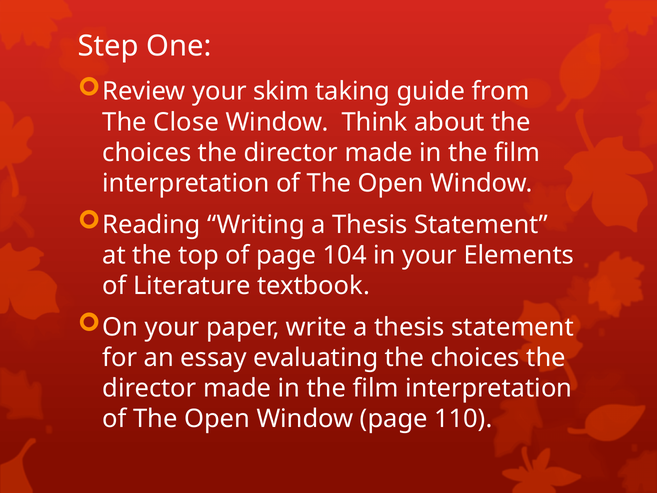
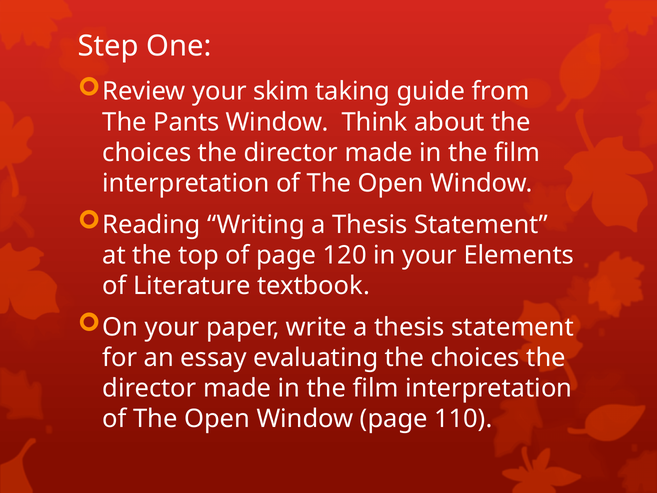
Close: Close -> Pants
104: 104 -> 120
